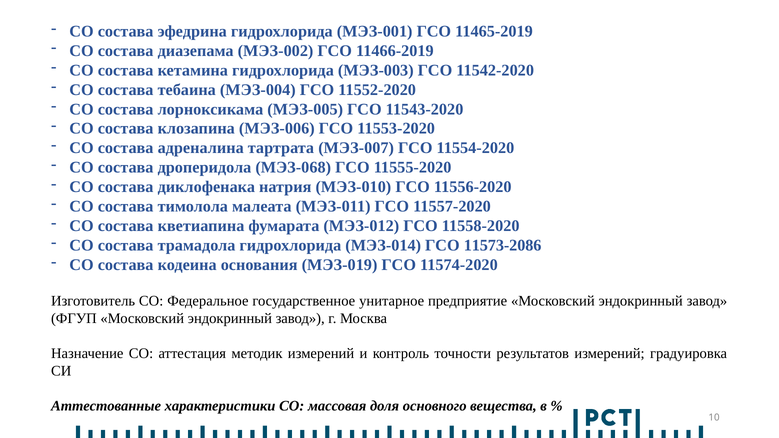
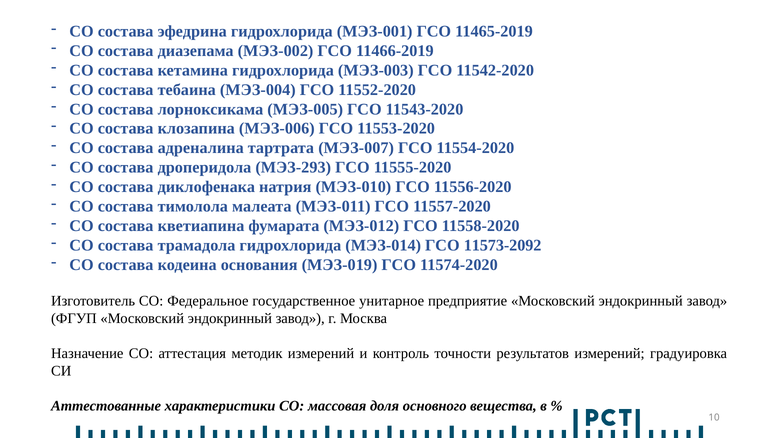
МЭЗ-068: МЭЗ-068 -> МЭЗ-293
11573-2086: 11573-2086 -> 11573-2092
